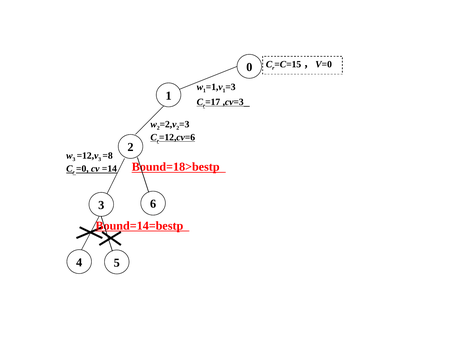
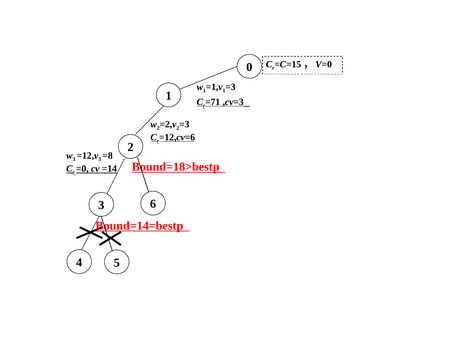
=17: =17 -> =71
